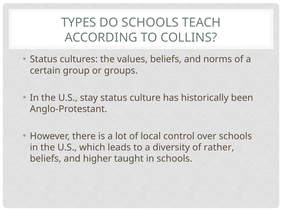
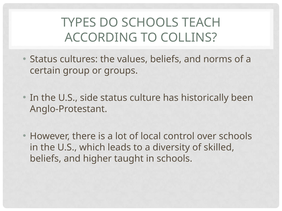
stay: stay -> side
rather: rather -> skilled
